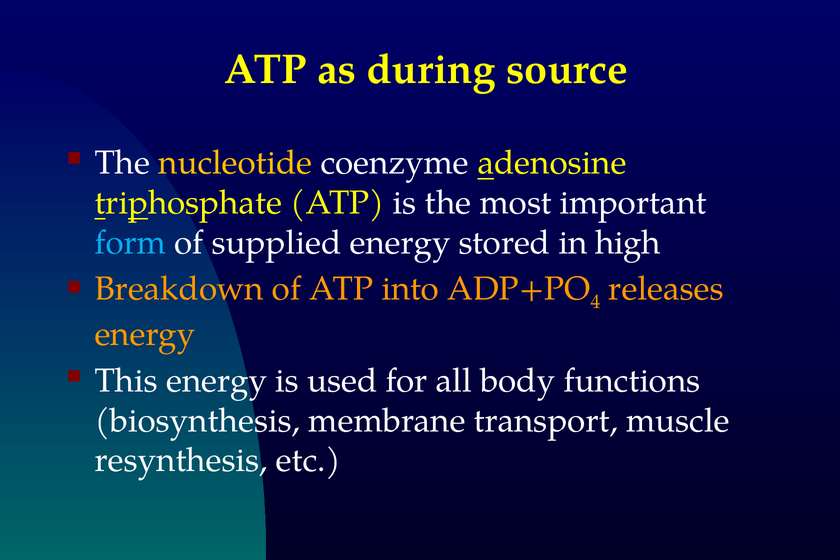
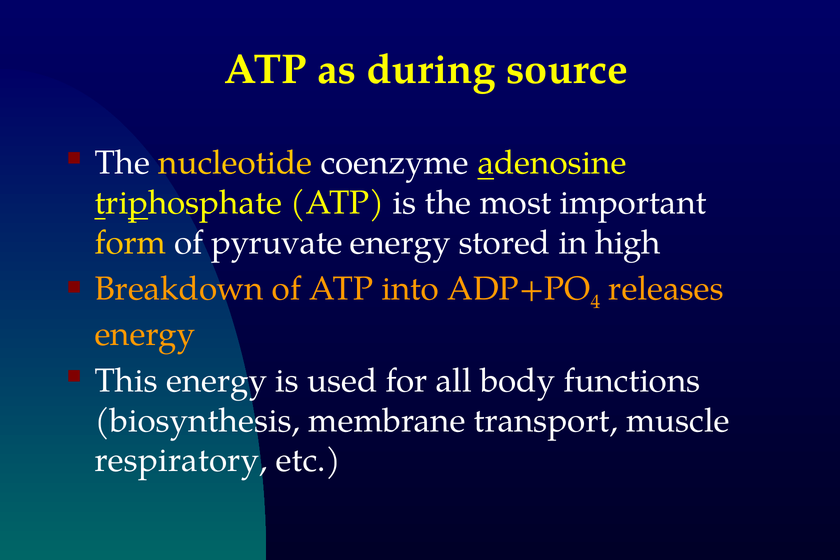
form colour: light blue -> yellow
supplied: supplied -> pyruvate
resynthesis: resynthesis -> respiratory
